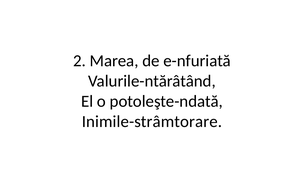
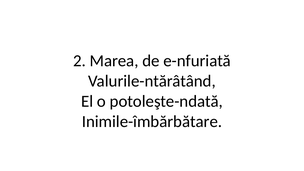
Inimile-strâmtorare: Inimile-strâmtorare -> Inimile-îmbărbătare
